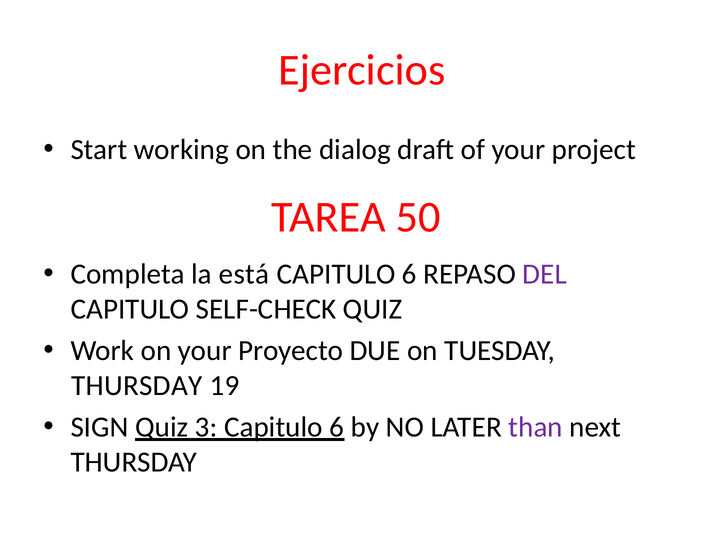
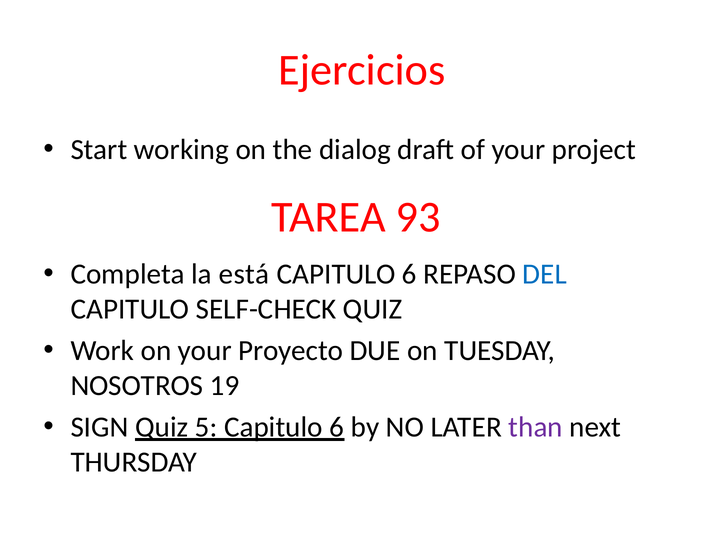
50: 50 -> 93
DEL colour: purple -> blue
THURSDAY at (137, 386): THURSDAY -> NOSOTROS
3: 3 -> 5
